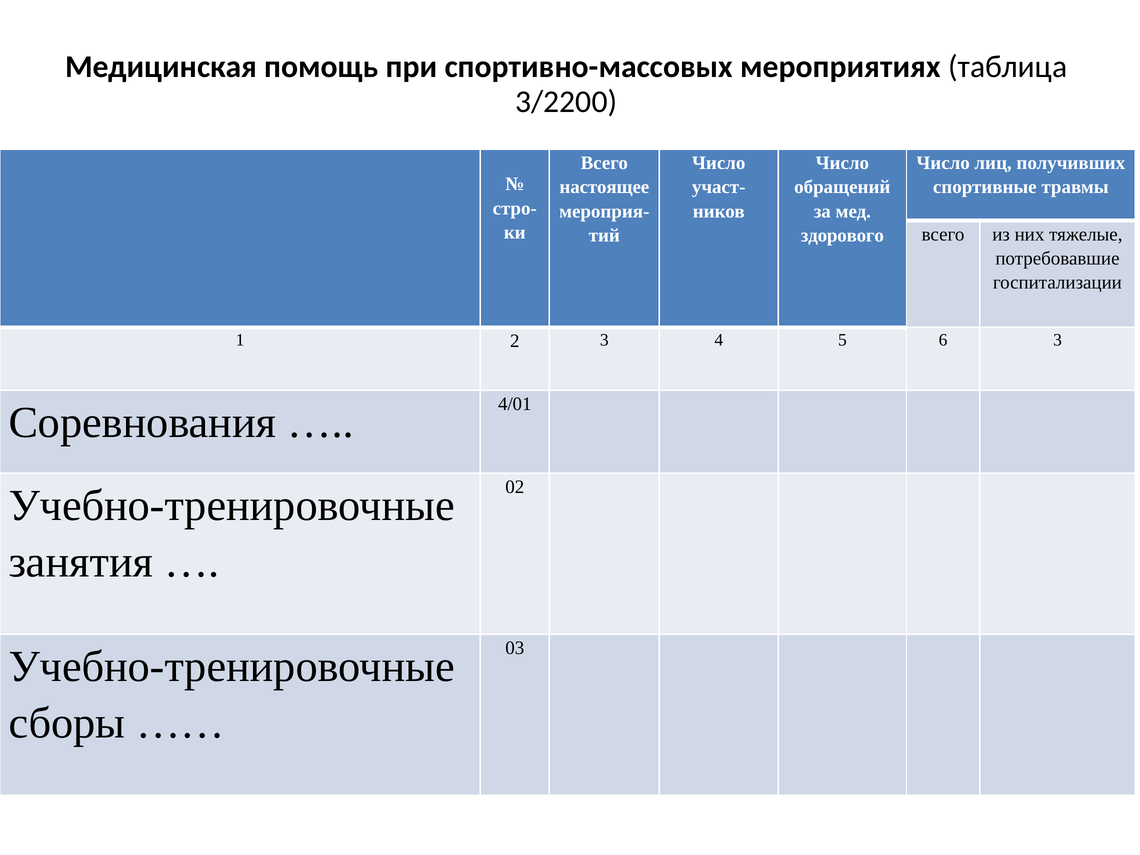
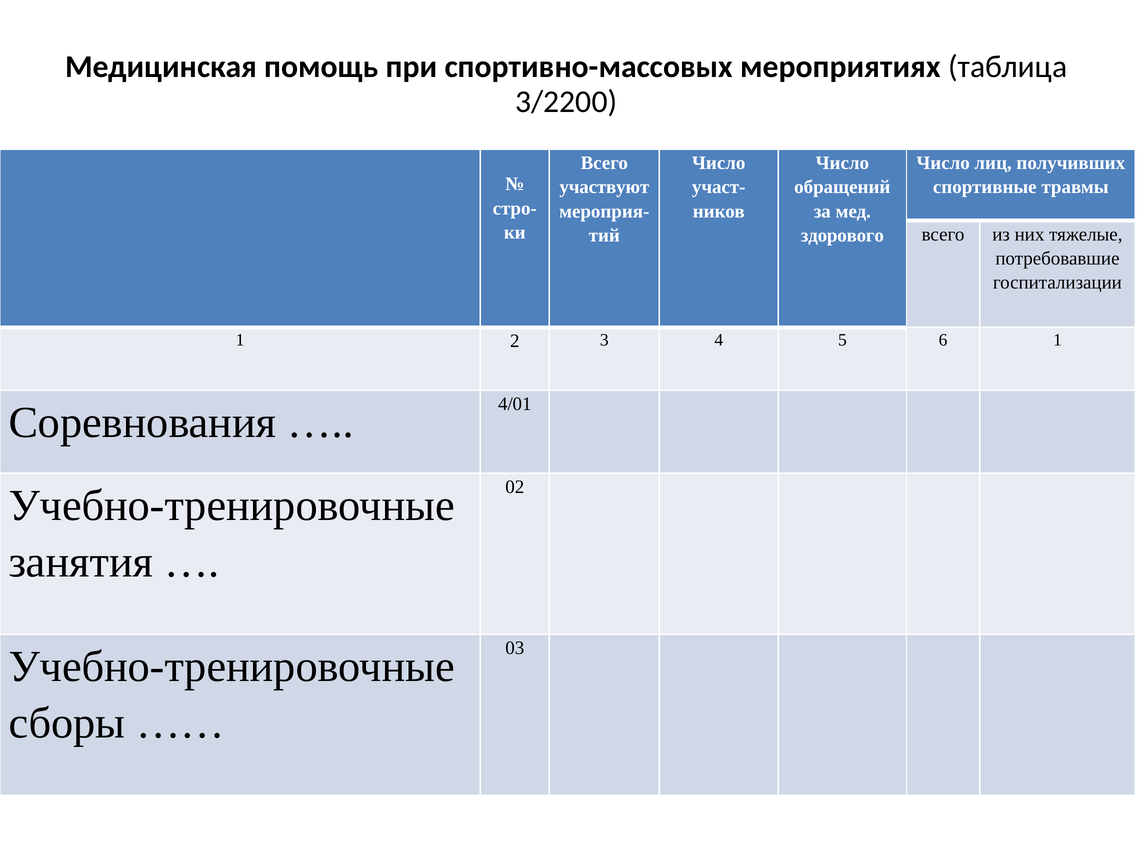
настоящее: настоящее -> участвуют
6 3: 3 -> 1
